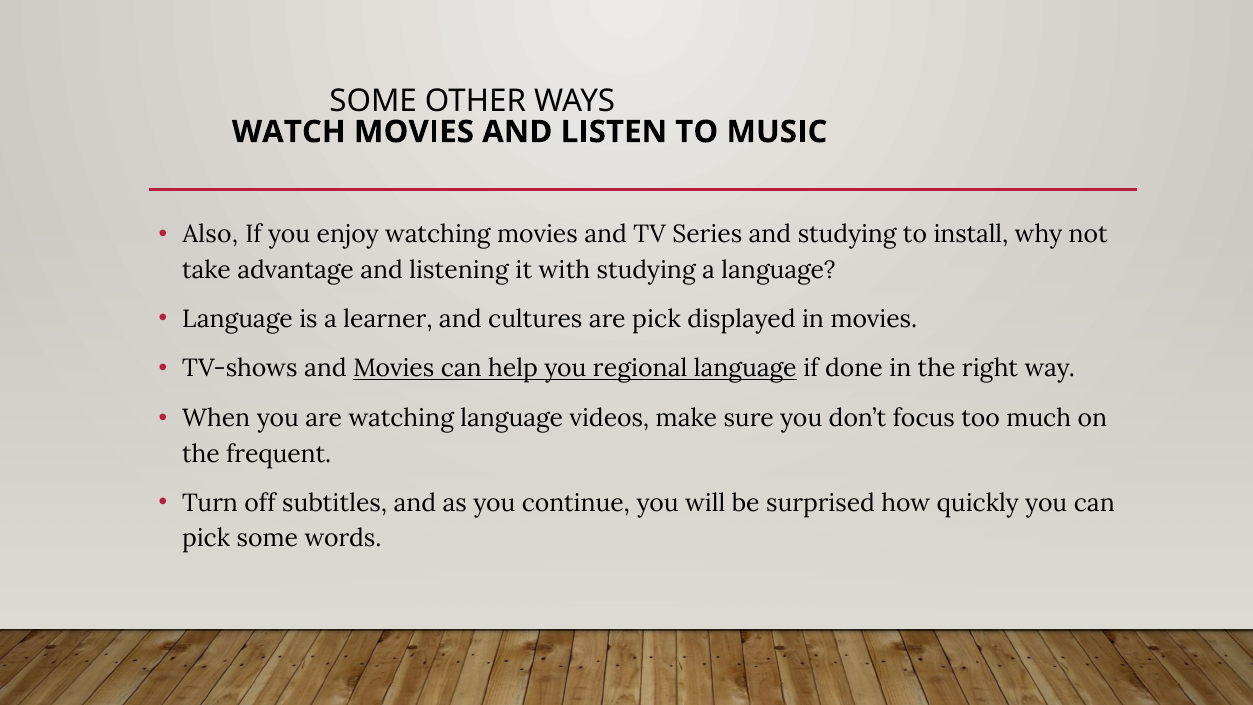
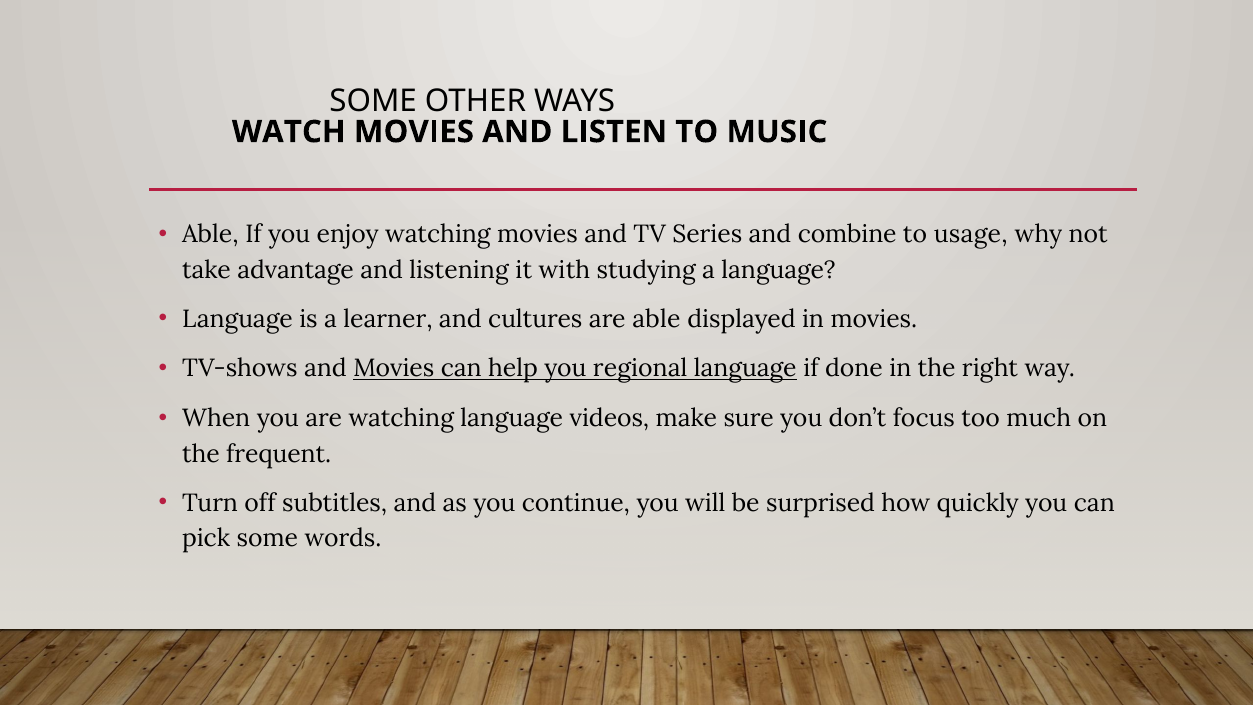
Also at (210, 234): Also -> Able
and studying: studying -> combine
install: install -> usage
are pick: pick -> able
